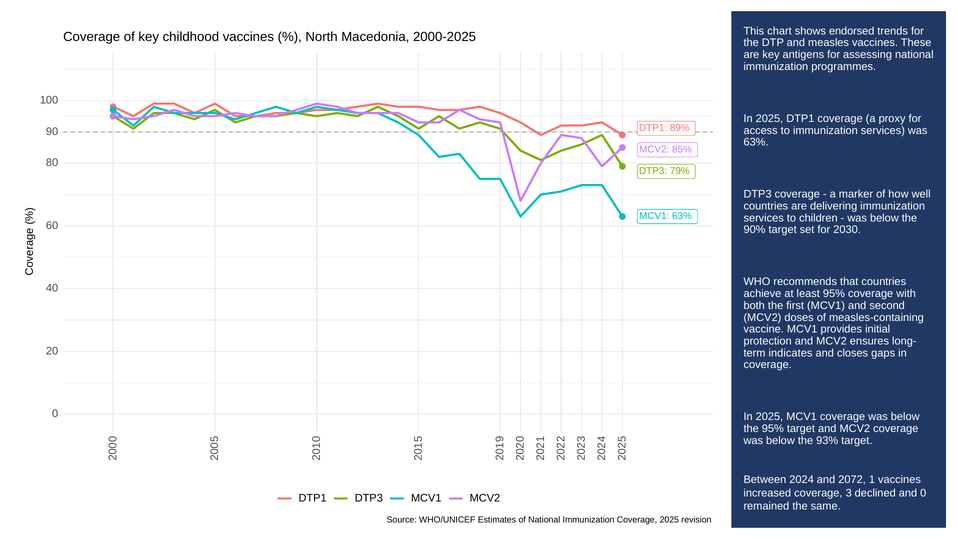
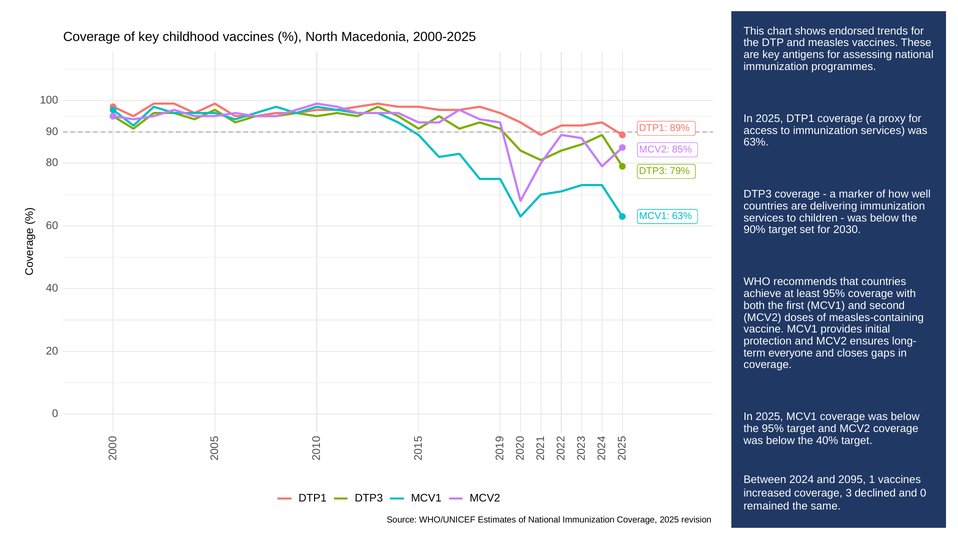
indicates: indicates -> everyone
93%: 93% -> 40%
2072: 2072 -> 2095
